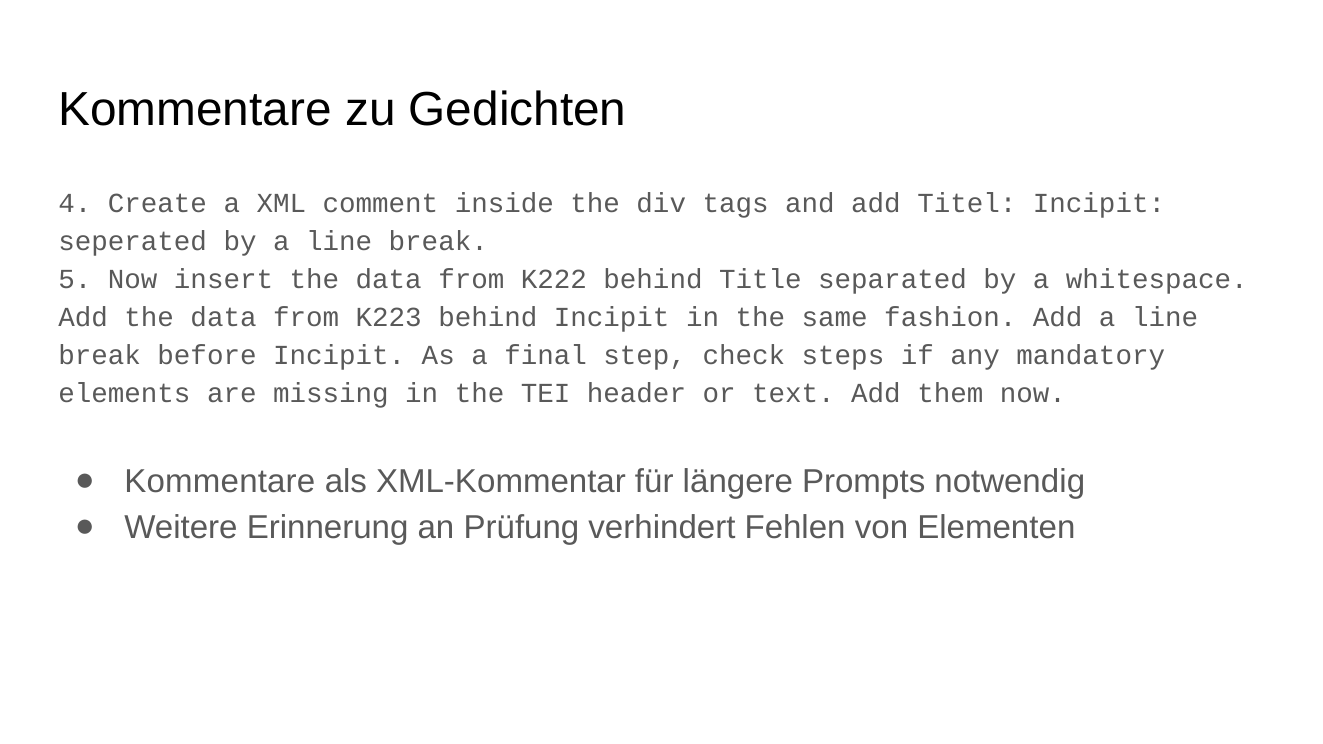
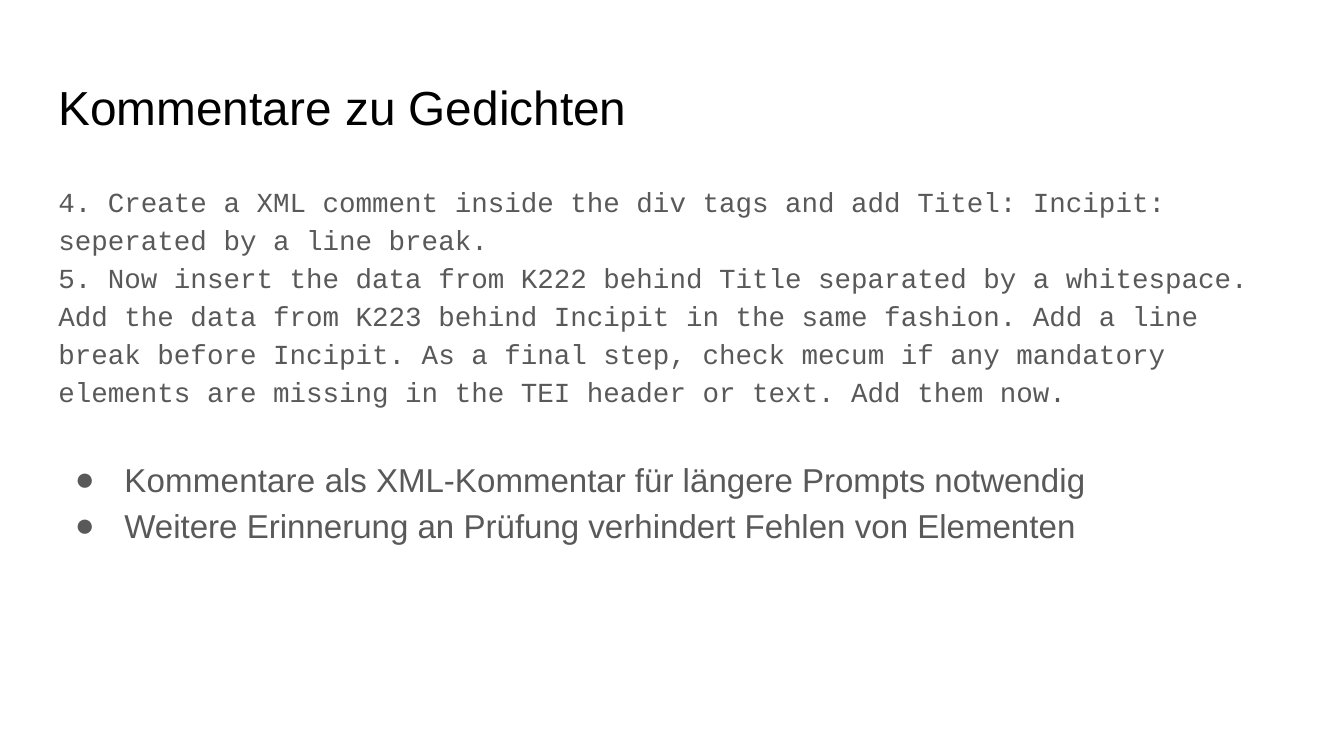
steps: steps -> mecum
